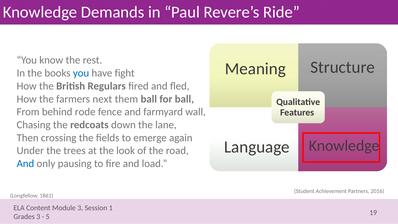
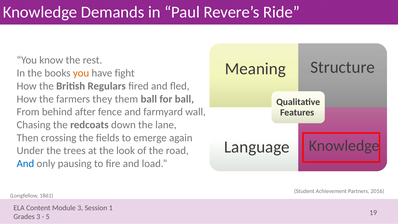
you at (81, 73) colour: blue -> orange
next: next -> they
rode: rode -> after
